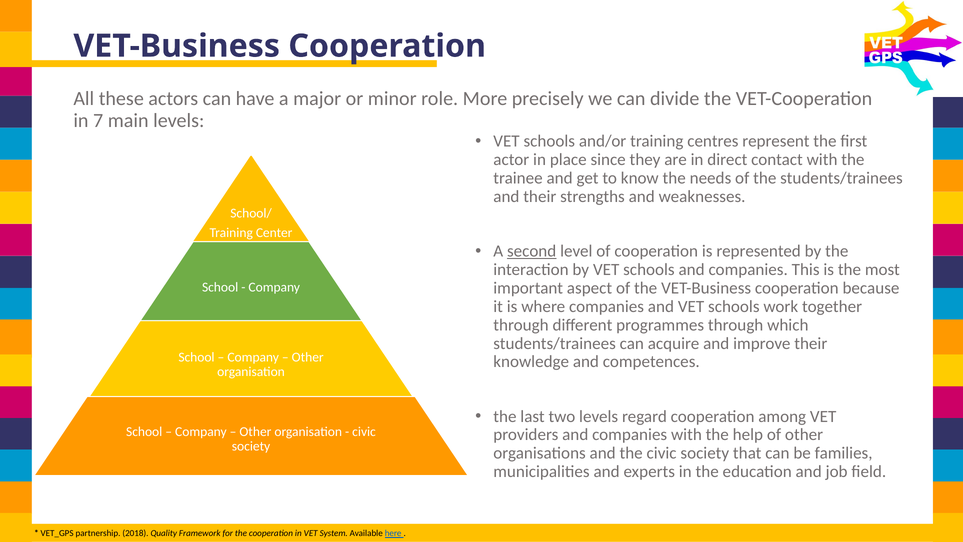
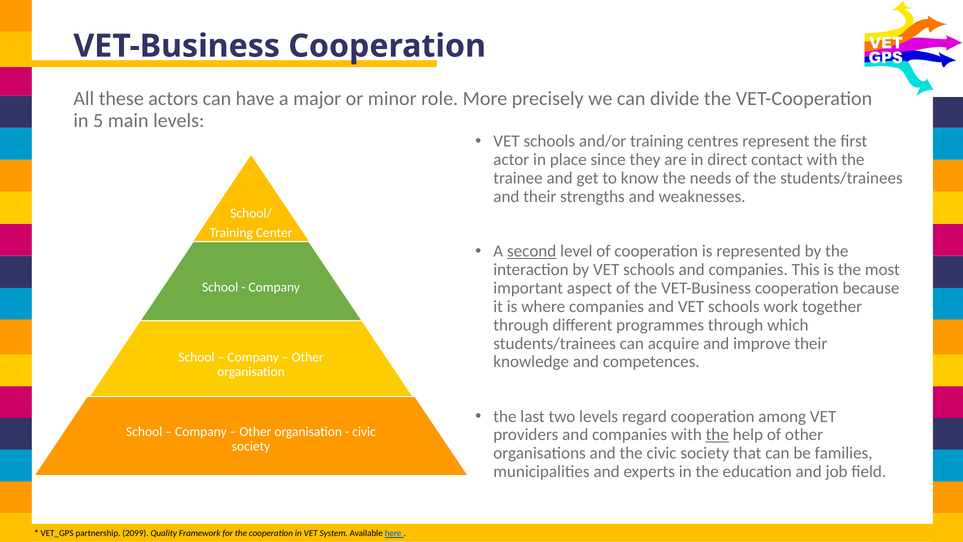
7: 7 -> 5
the at (717, 435) underline: none -> present
2018: 2018 -> 2099
